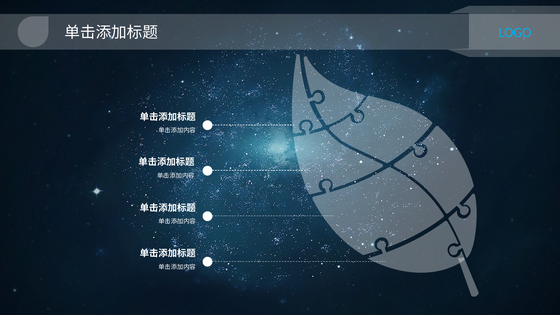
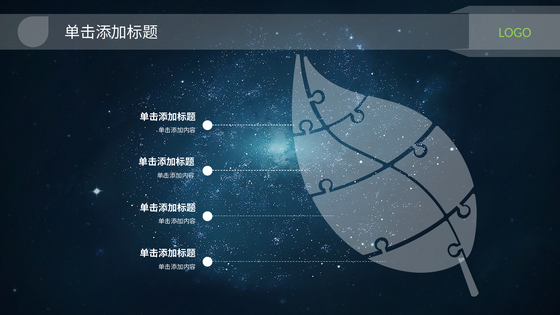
LOGO colour: light blue -> light green
